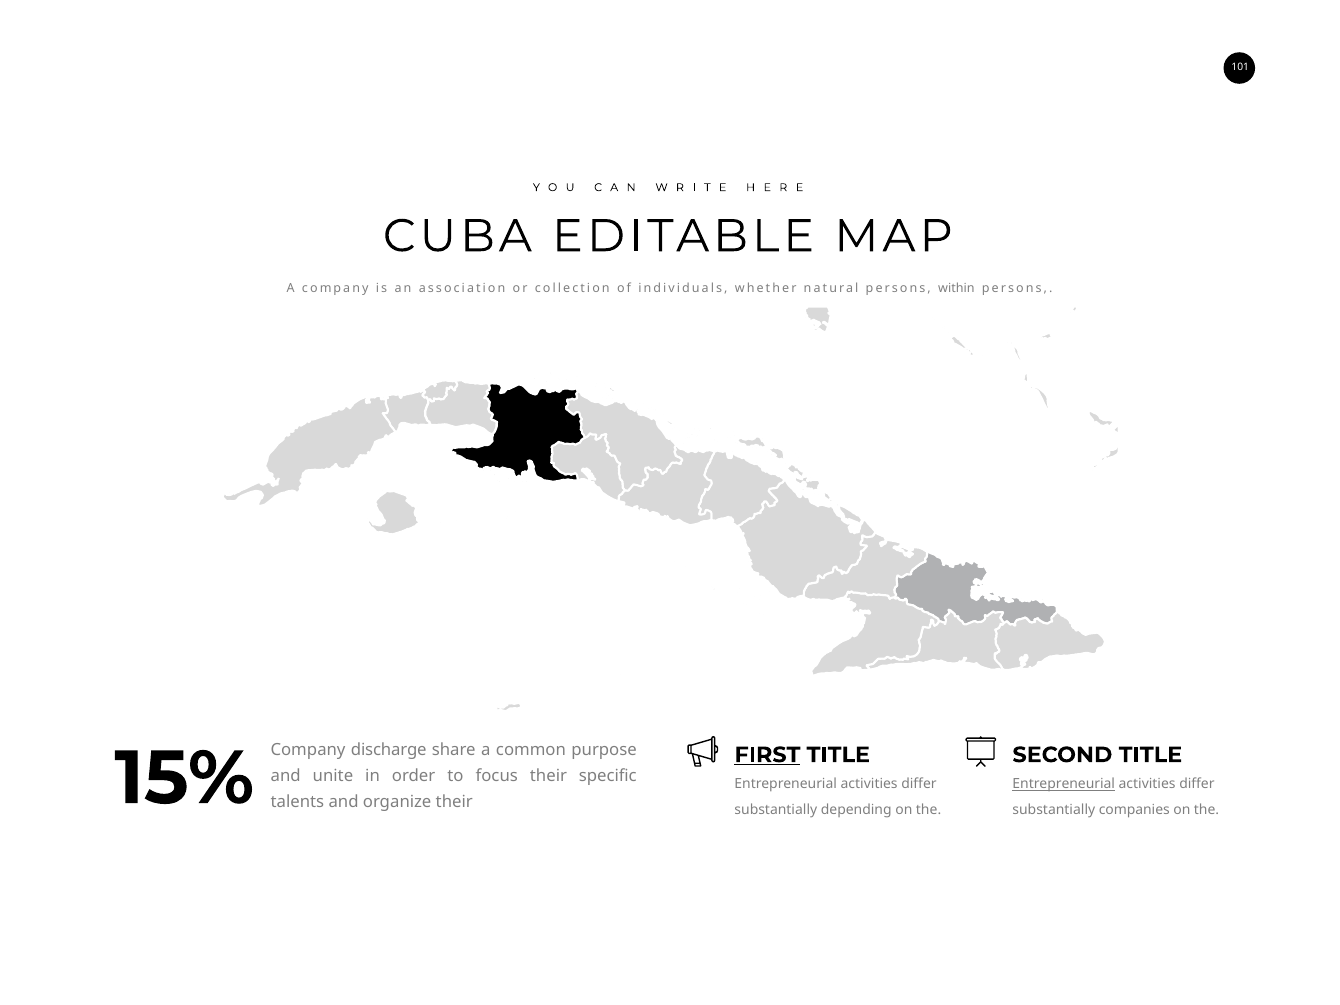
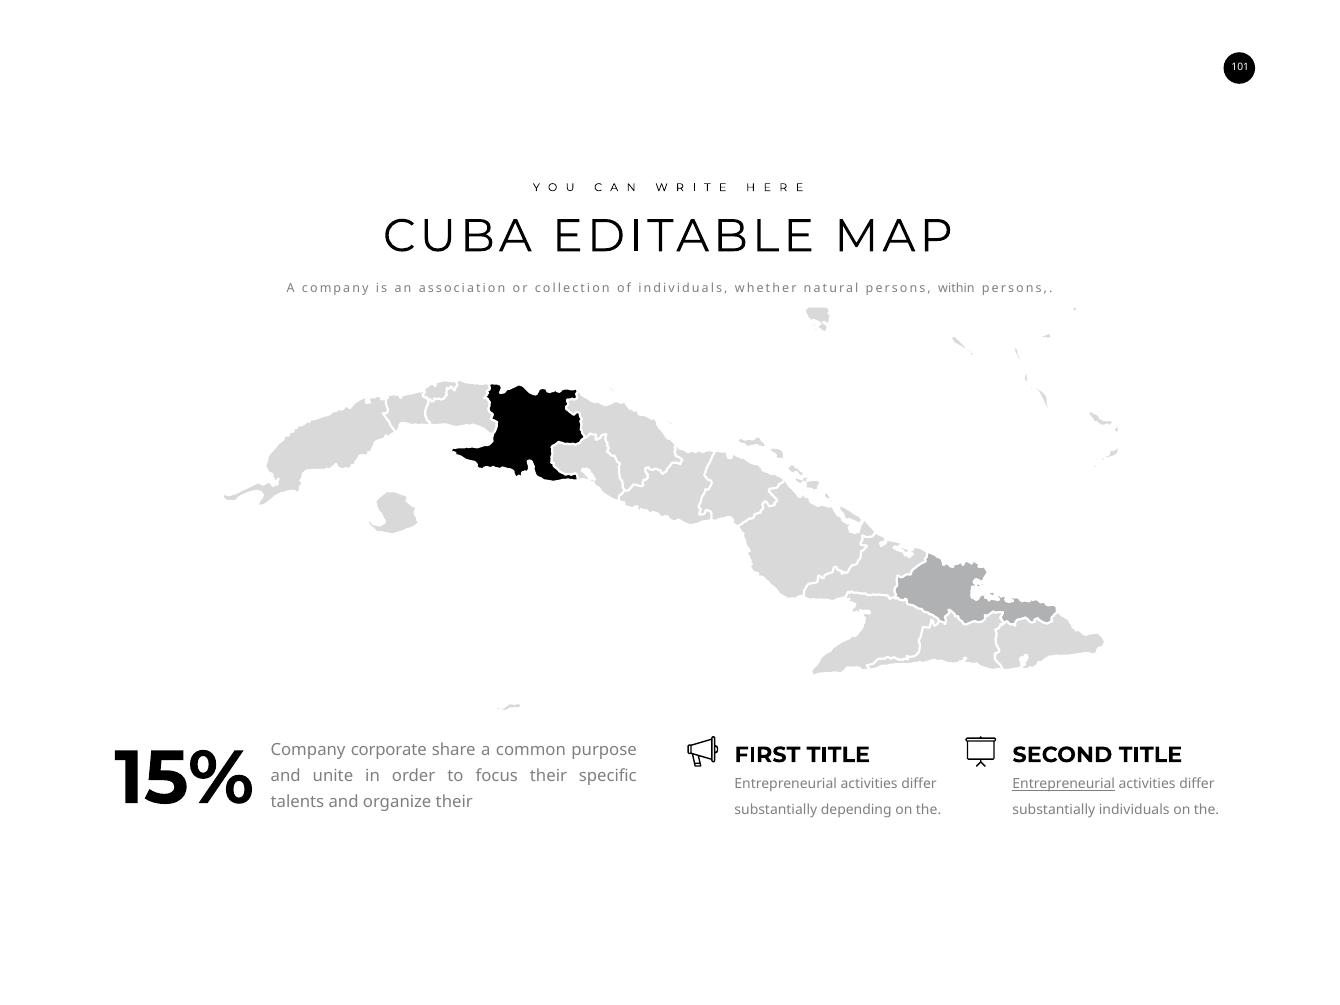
discharge: discharge -> corporate
FIRST underline: present -> none
substantially companies: companies -> individuals
